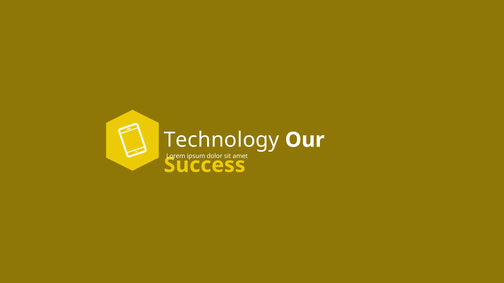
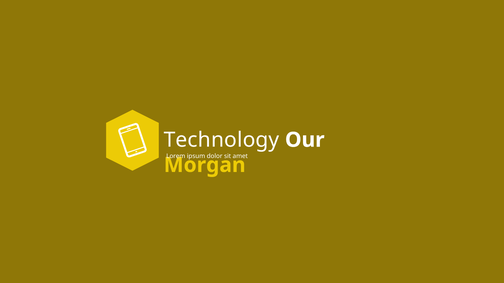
Success: Success -> Morgan
